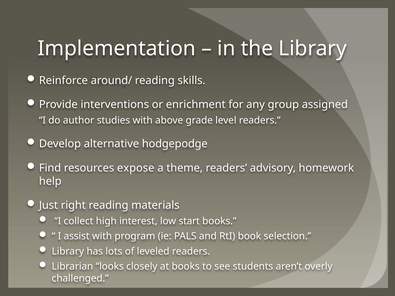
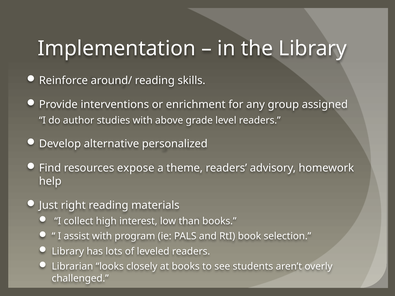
hodgepodge: hodgepodge -> personalized
start: start -> than
